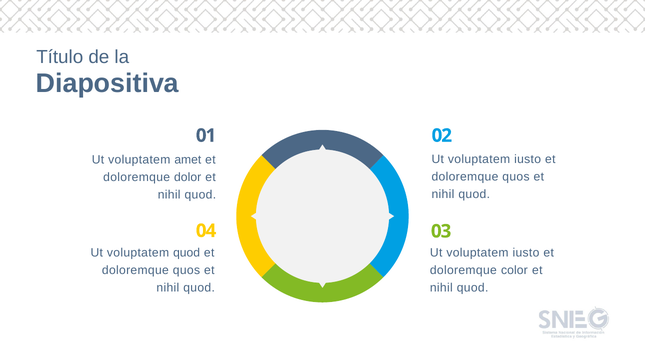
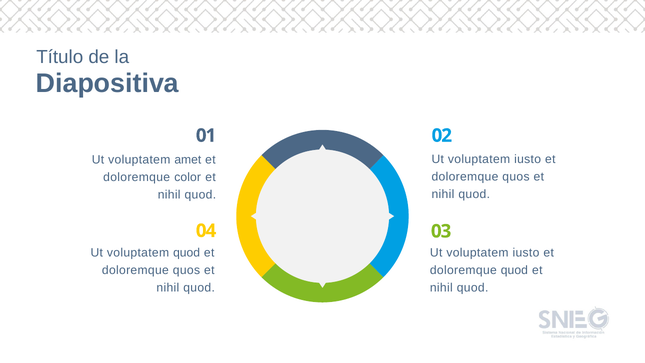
dolor: dolor -> color
doloremque color: color -> quod
